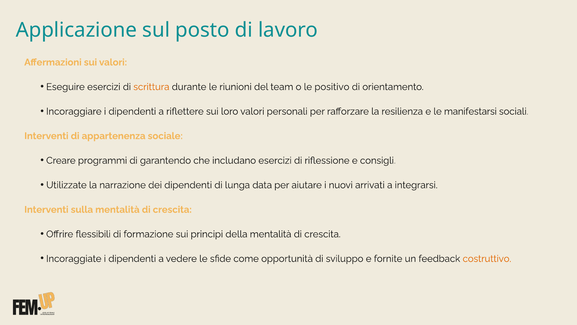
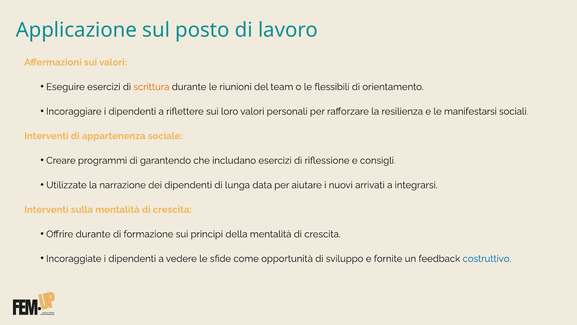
positivo: positivo -> flessibili
Offrire flessibili: flessibili -> durante
costruttivo colour: orange -> blue
